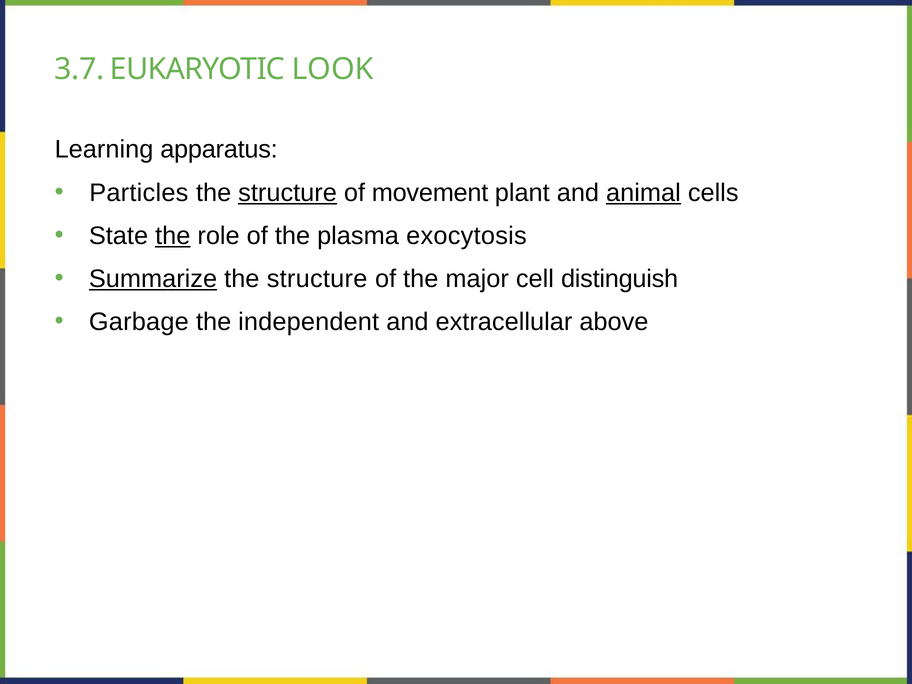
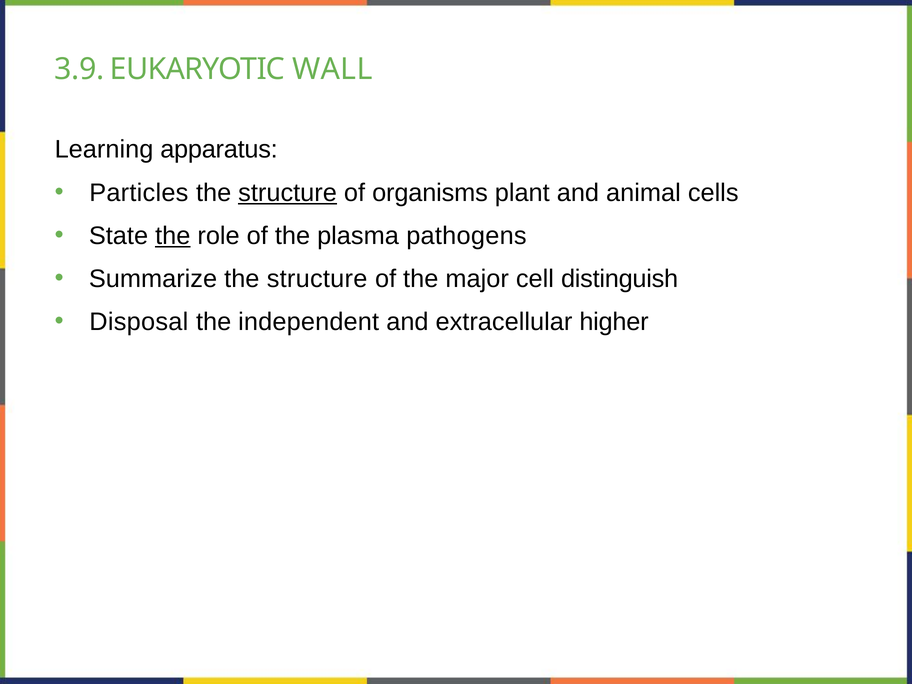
3.7: 3.7 -> 3.9
LOOK: LOOK -> WALL
movement: movement -> organisms
animal underline: present -> none
exocytosis: exocytosis -> pathogens
Summarize underline: present -> none
Garbage: Garbage -> Disposal
above: above -> higher
